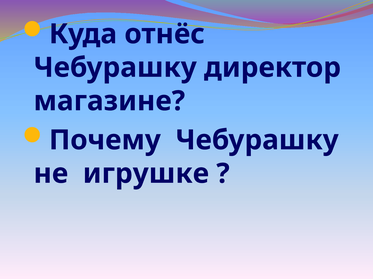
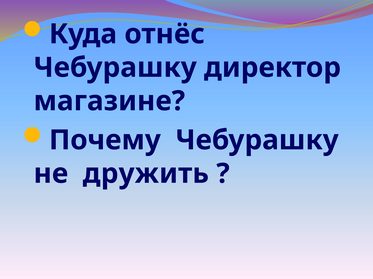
игрушке: игрушке -> дружить
